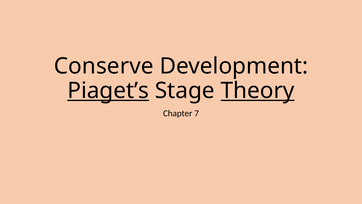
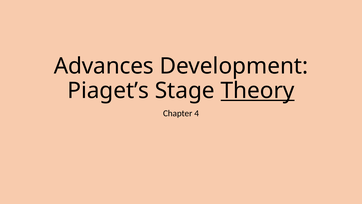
Conserve: Conserve -> Advances
Piaget’s underline: present -> none
7: 7 -> 4
